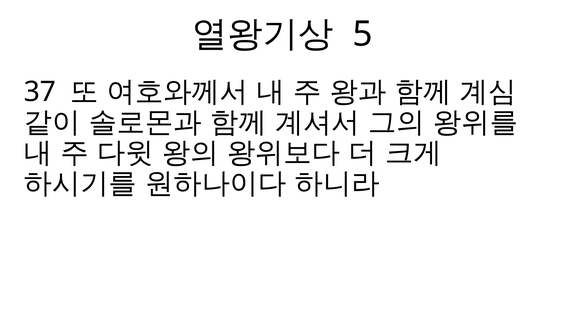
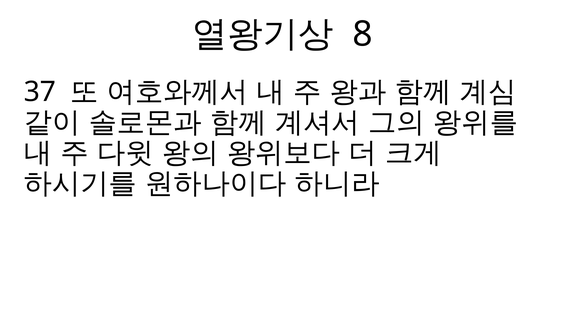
5: 5 -> 8
